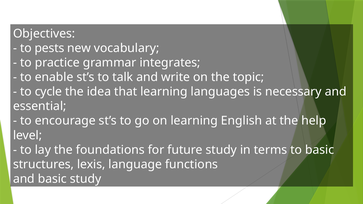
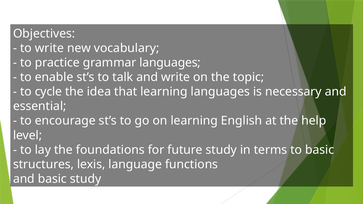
to pests: pests -> write
grammar integrates: integrates -> languages
